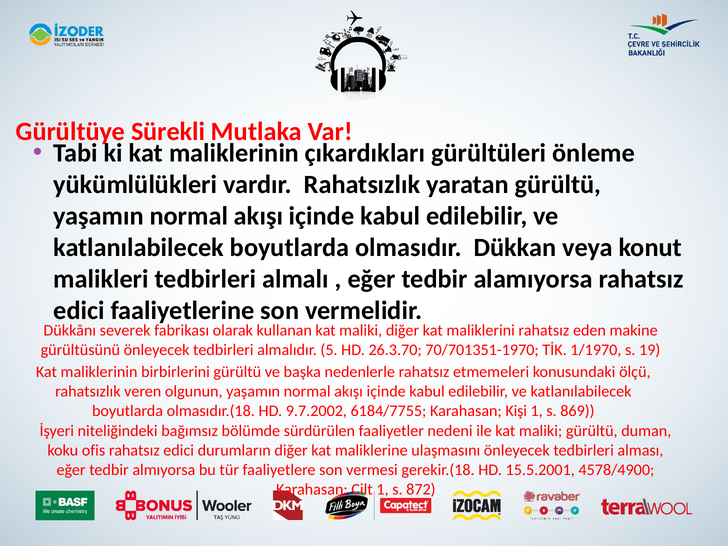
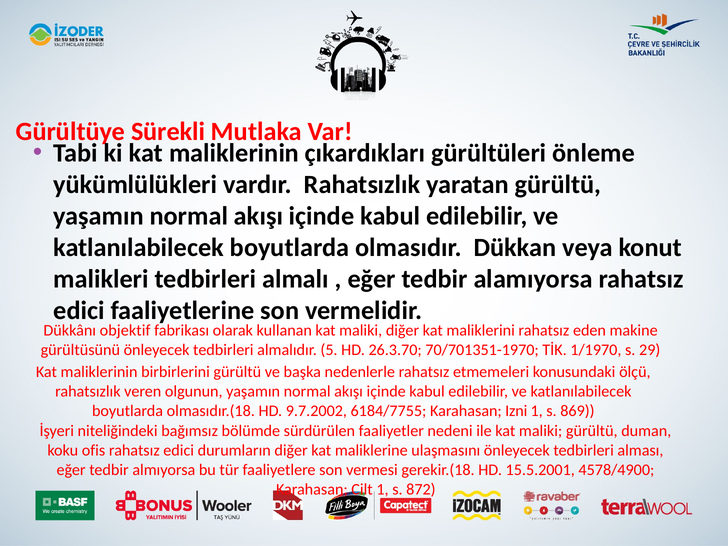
severek: severek -> objektif
19: 19 -> 29
Kişi: Kişi -> Izni
